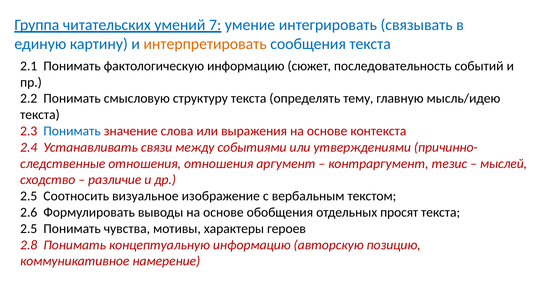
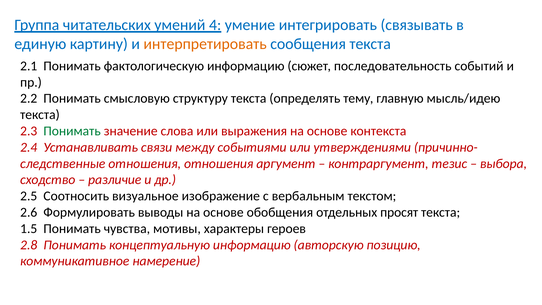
7: 7 -> 4
Понимать at (72, 131) colour: blue -> green
мыслей: мыслей -> выбора
2.5 at (29, 229): 2.5 -> 1.5
